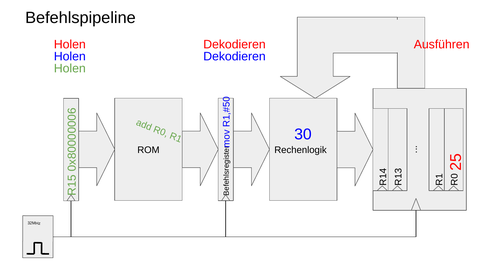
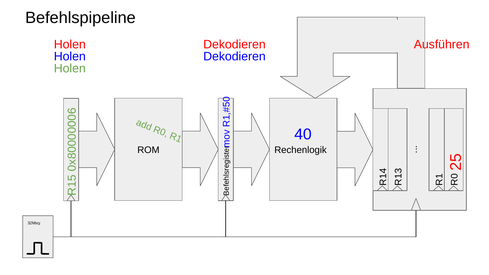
30: 30 -> 40
